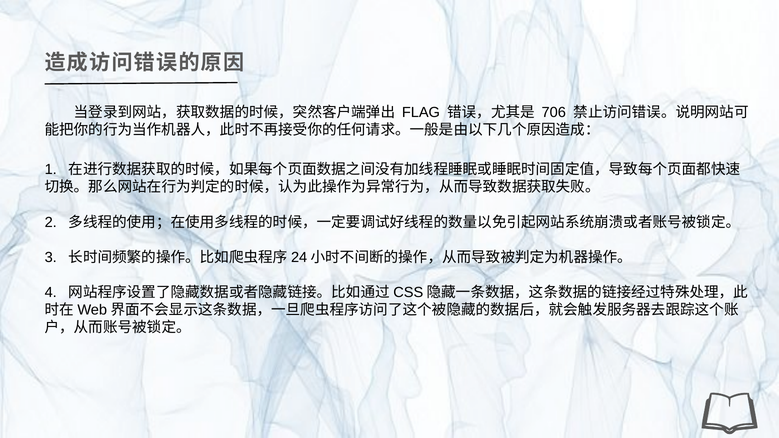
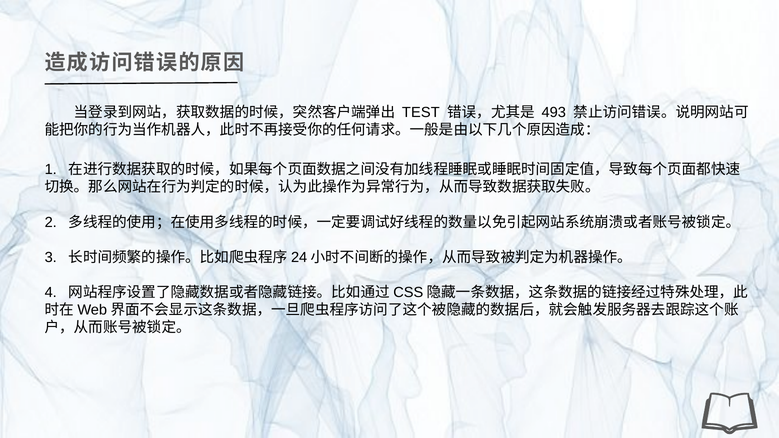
FLAG: FLAG -> TEST
706: 706 -> 493
